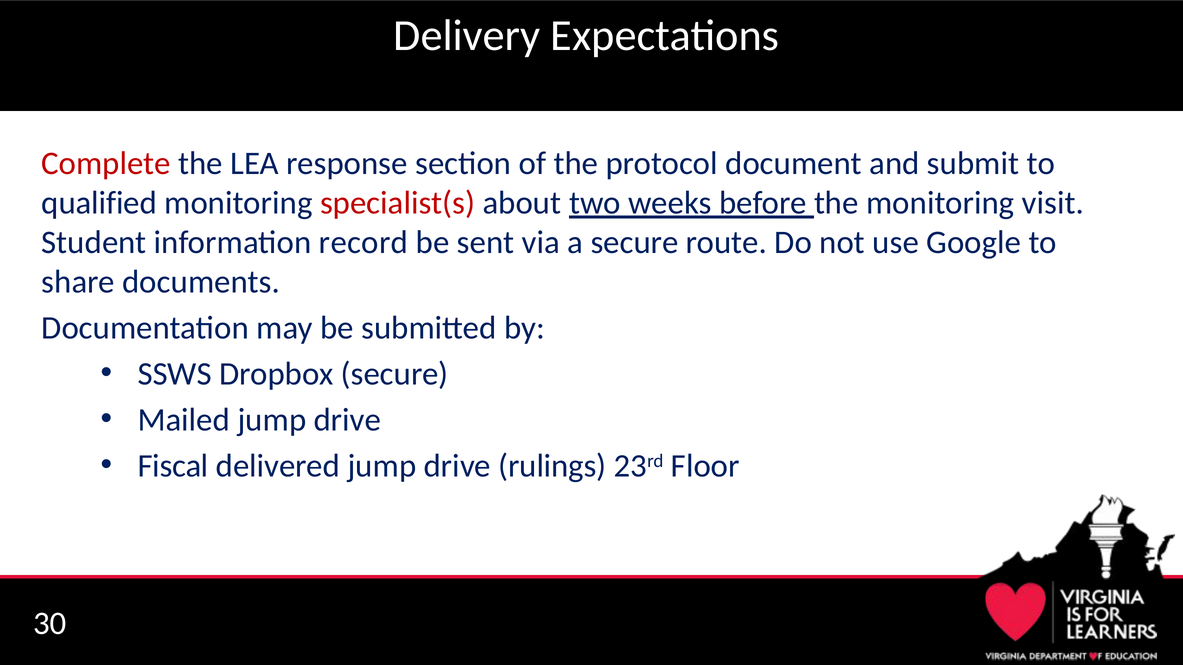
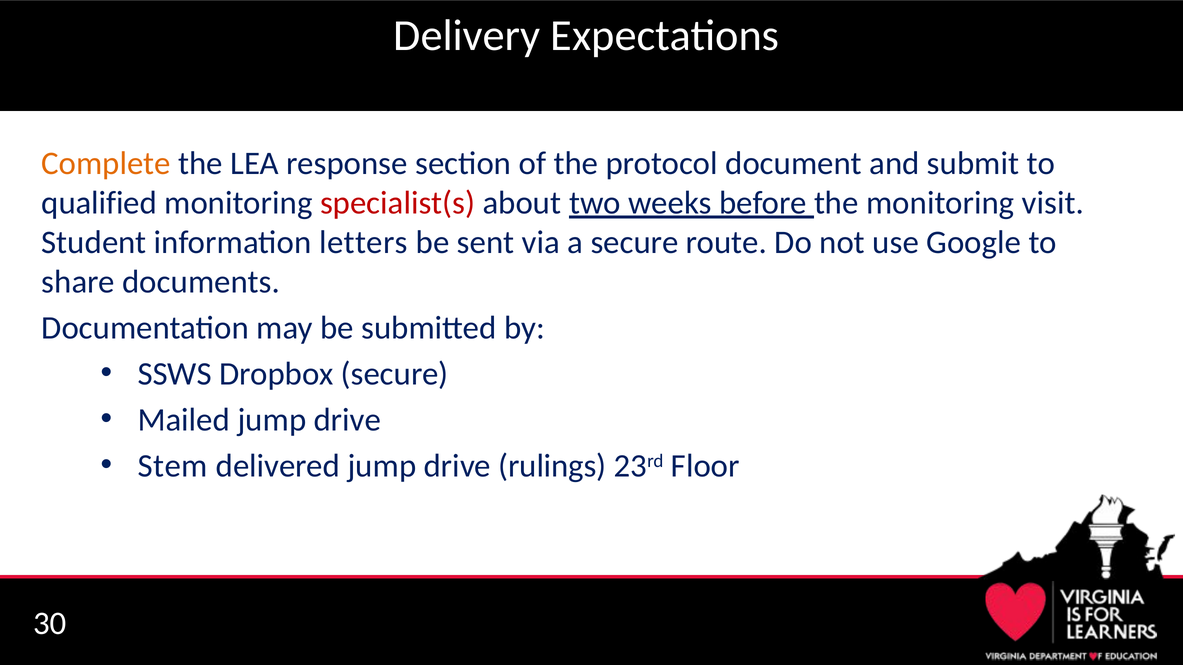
Complete colour: red -> orange
record: record -> letters
Fiscal: Fiscal -> Stem
